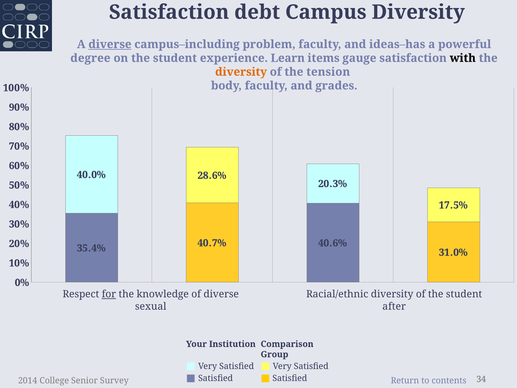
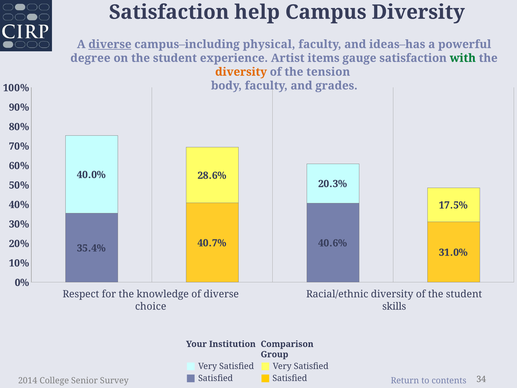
debt: debt -> help
problem: problem -> physical
Learn: Learn -> Artist
with colour: black -> green
for underline: present -> none
sexual: sexual -> choice
after: after -> skills
